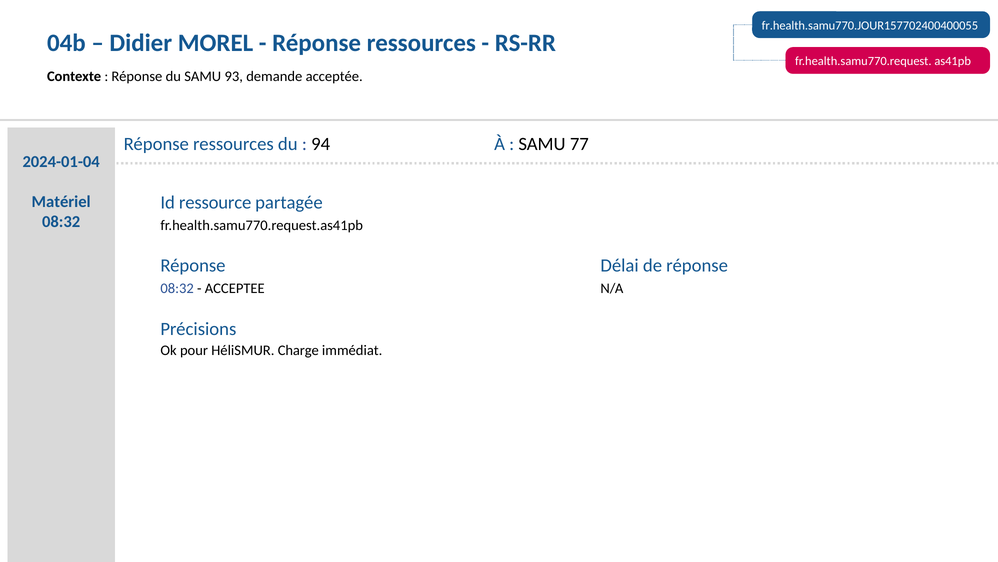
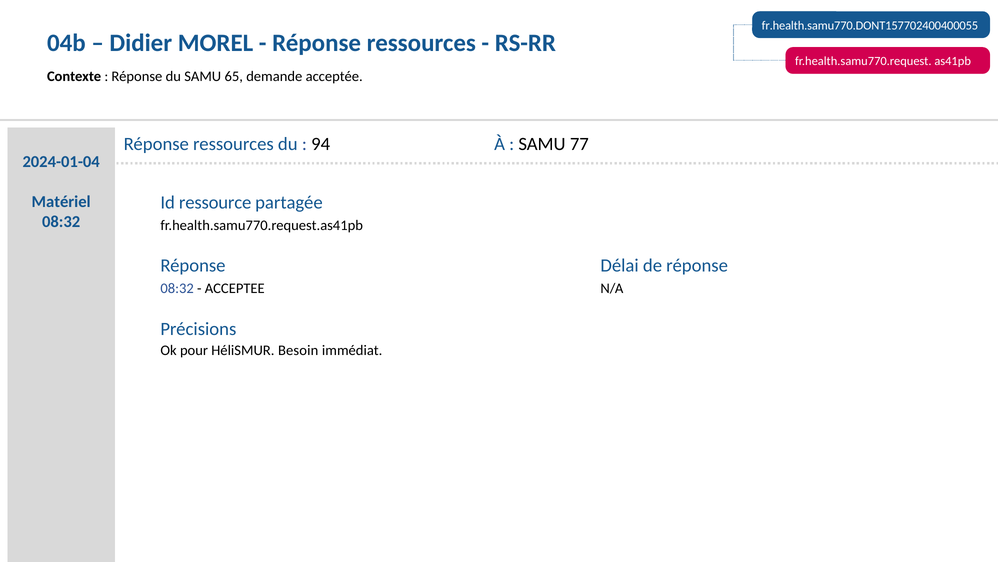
fr.health.samu770.JOUR157702400400055: fr.health.samu770.JOUR157702400400055 -> fr.health.samu770.DONT157702400400055
93: 93 -> 65
Charge: Charge -> Besoin
